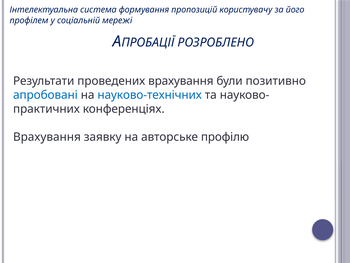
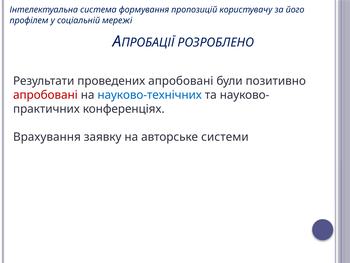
проведених врахування: врахування -> апробовані
апробовані at (45, 95) colour: blue -> red
профілю: профілю -> системи
